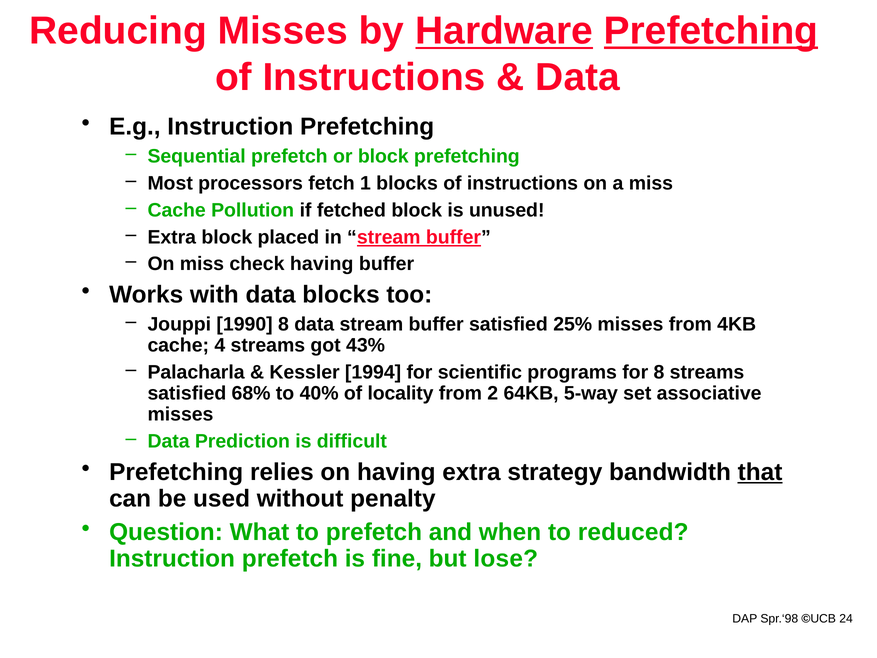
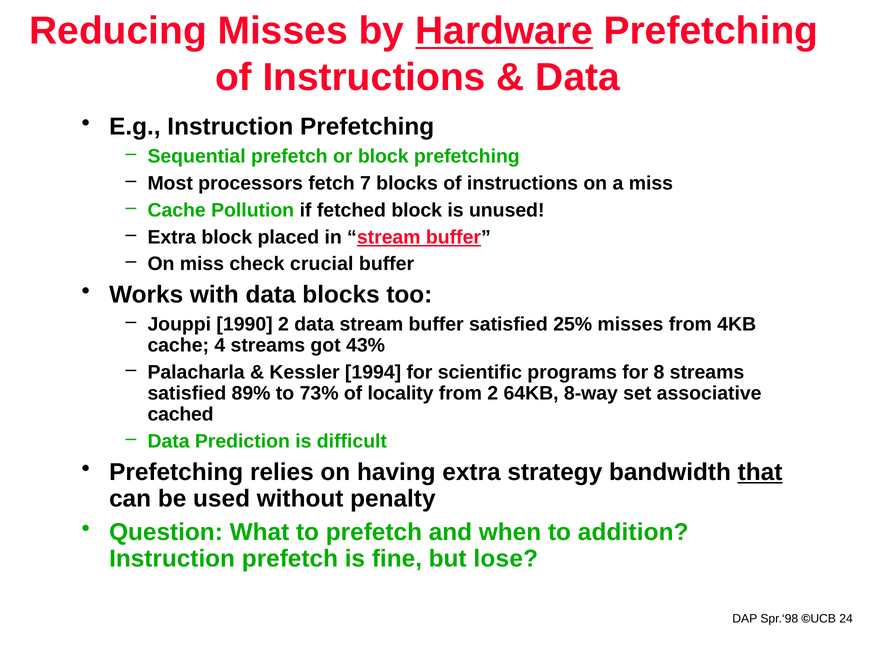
Prefetching at (711, 31) underline: present -> none
1: 1 -> 7
check having: having -> crucial
1990 8: 8 -> 2
68%: 68% -> 89%
40%: 40% -> 73%
5-way: 5-way -> 8-way
misses at (180, 414): misses -> cached
reduced: reduced -> addition
